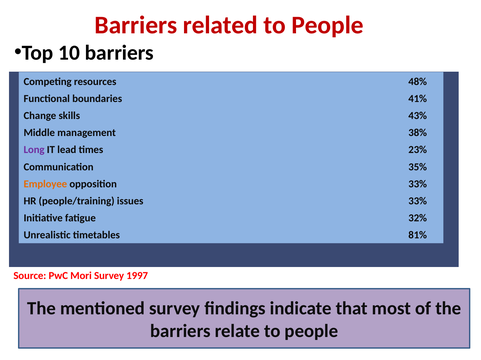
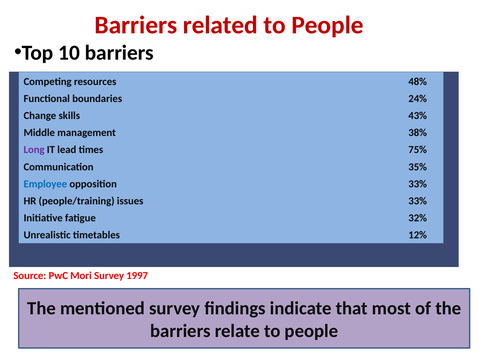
41%: 41% -> 24%
23%: 23% -> 75%
Employee colour: orange -> blue
81%: 81% -> 12%
